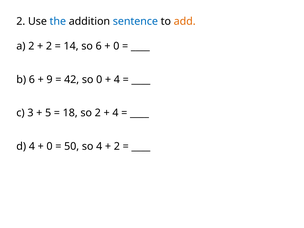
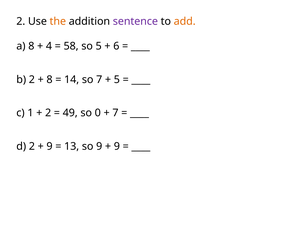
the colour: blue -> orange
sentence colour: blue -> purple
a 2: 2 -> 8
2 at (49, 46): 2 -> 4
14: 14 -> 58
so 6: 6 -> 5
0 at (116, 46): 0 -> 6
b 6: 6 -> 2
9 at (50, 80): 9 -> 8
42: 42 -> 14
so 0: 0 -> 7
4 at (117, 80): 4 -> 5
3: 3 -> 1
5 at (48, 113): 5 -> 2
18: 18 -> 49
so 2: 2 -> 0
4 at (115, 113): 4 -> 7
d 4: 4 -> 2
0 at (50, 146): 0 -> 9
50: 50 -> 13
so 4: 4 -> 9
2 at (117, 146): 2 -> 9
